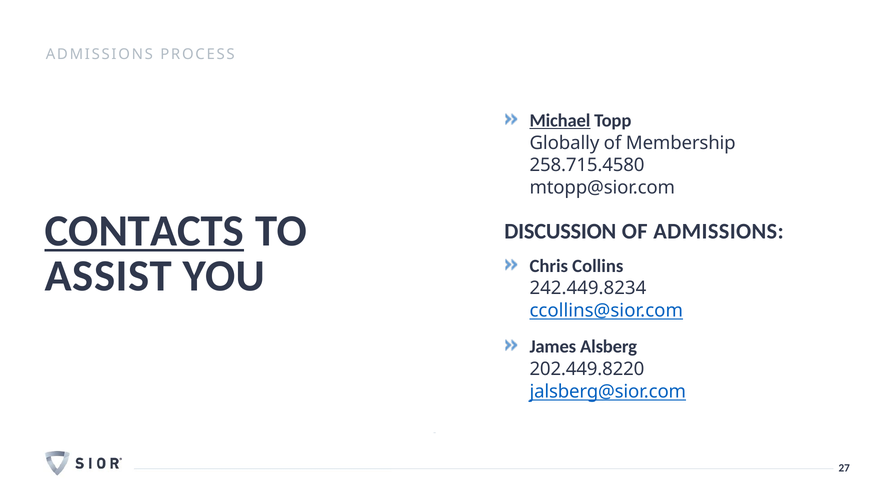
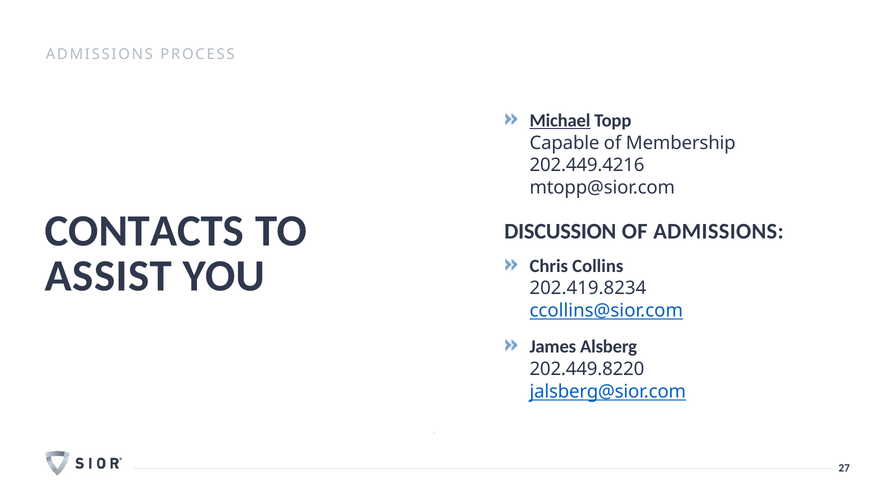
Globally: Globally -> Capable
258.715.4580: 258.715.4580 -> 202.449.4216
CONTACTS underline: present -> none
242.449.8234: 242.449.8234 -> 202.419.8234
